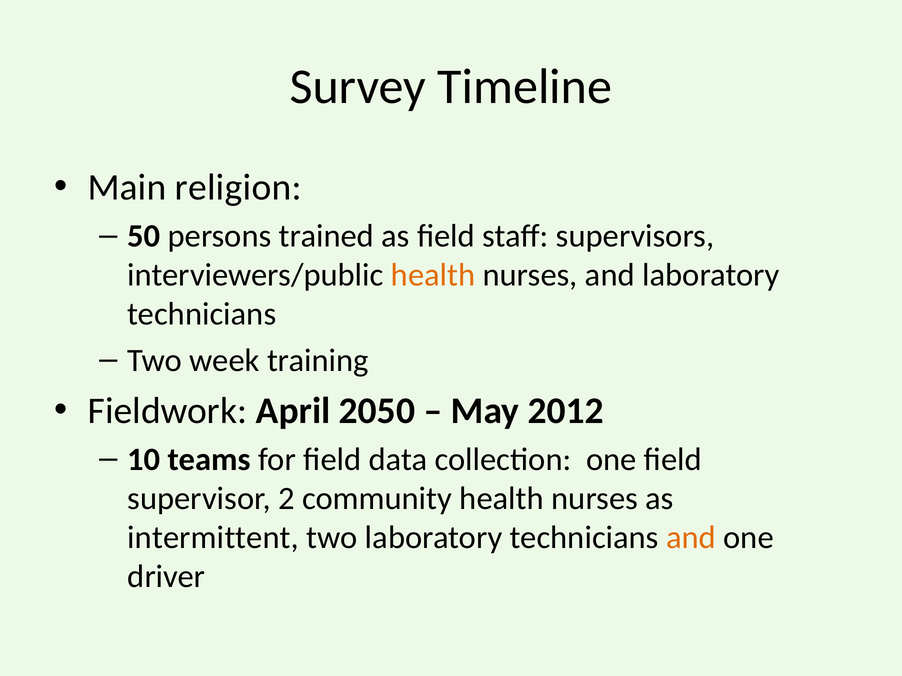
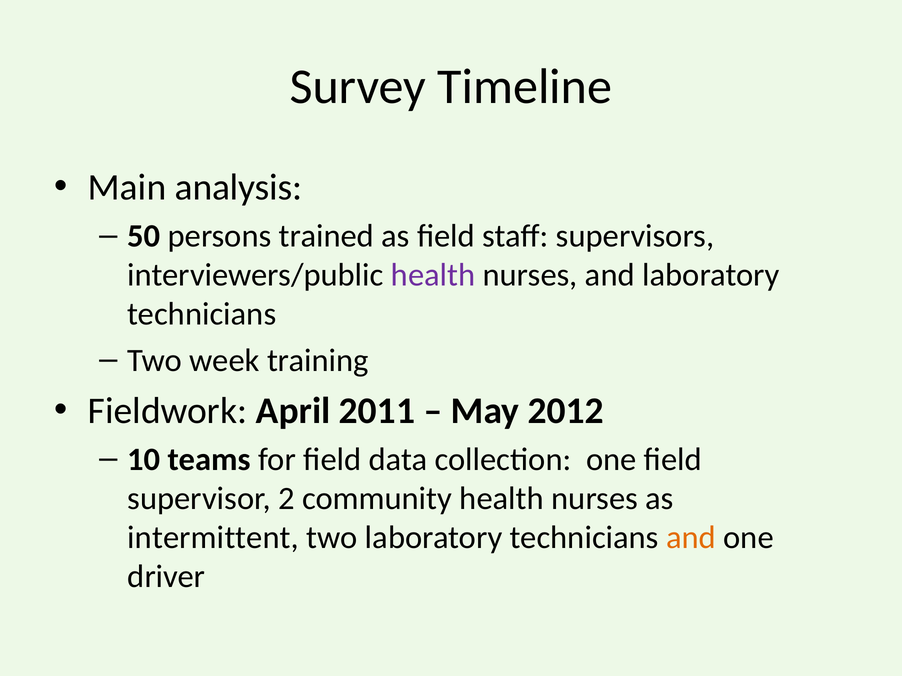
religion: religion -> analysis
health at (433, 275) colour: orange -> purple
2050: 2050 -> 2011
